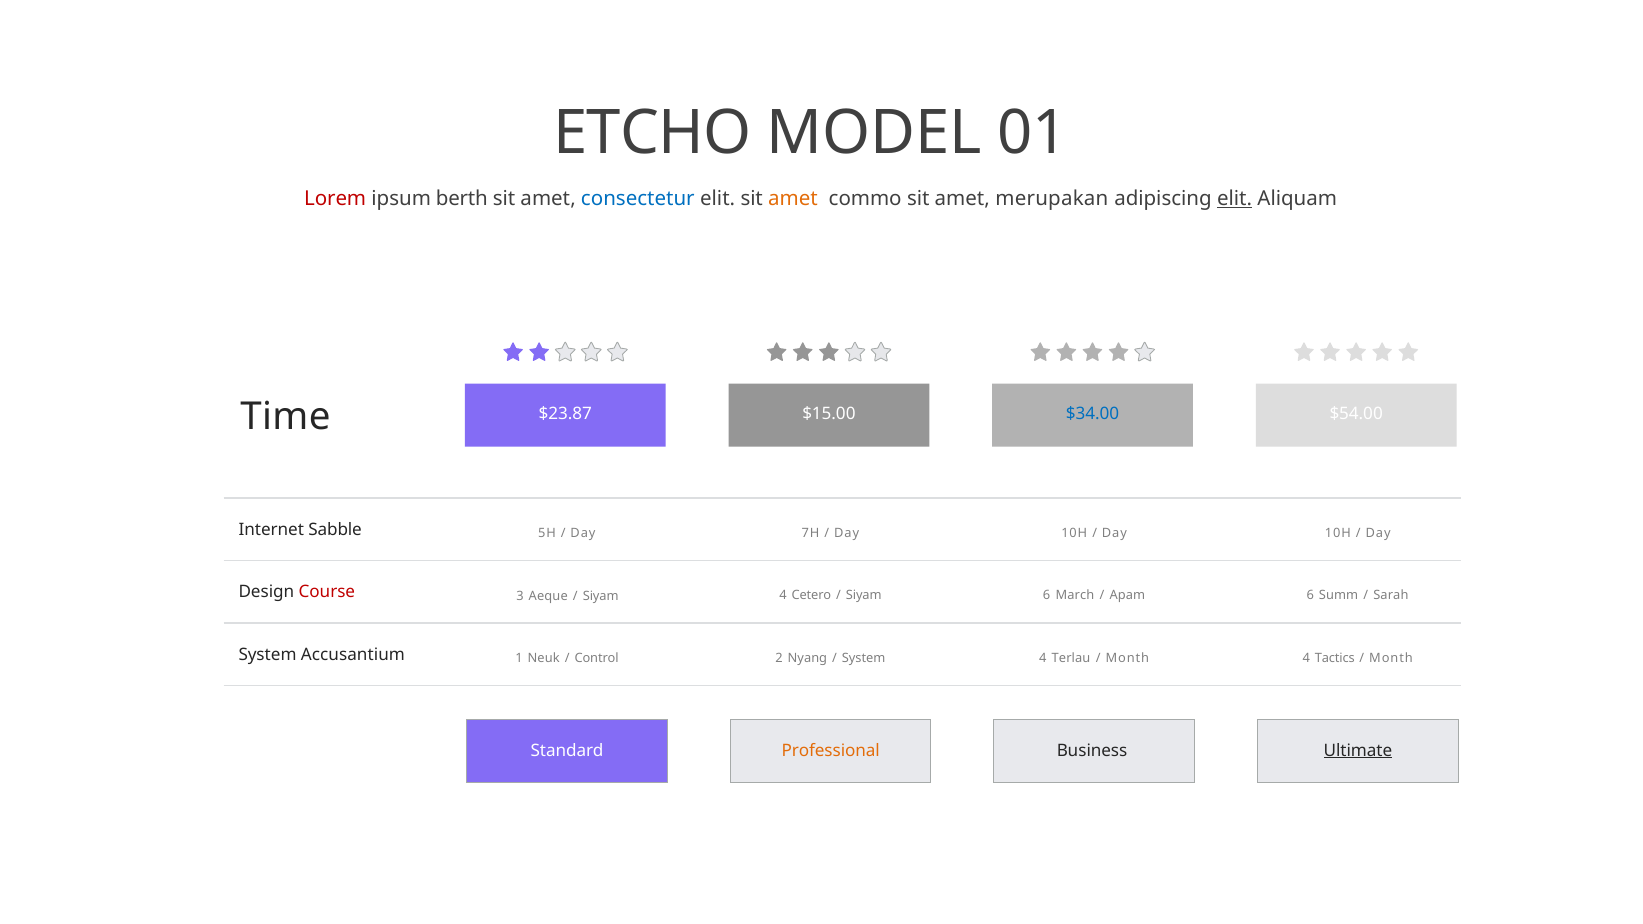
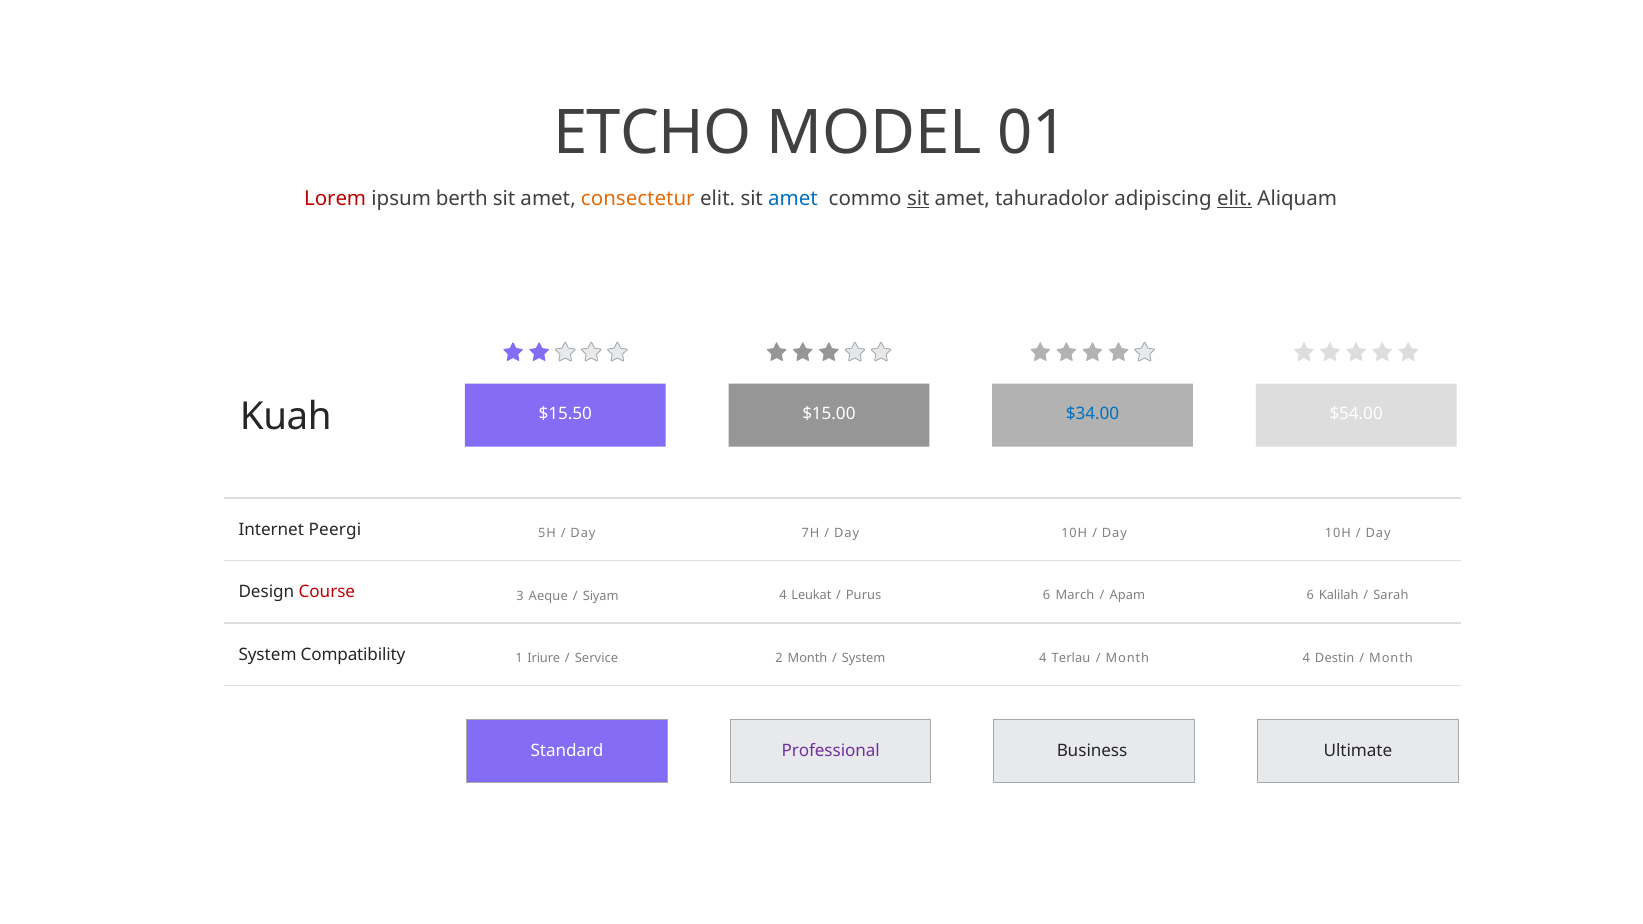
consectetur colour: blue -> orange
amet at (793, 199) colour: orange -> blue
sit at (918, 199) underline: none -> present
merupakan: merupakan -> tahuradolor
Time: Time -> Kuah
$23.87: $23.87 -> $15.50
Sabble: Sabble -> Peergi
Cetero: Cetero -> Leukat
Siyam at (864, 596): Siyam -> Purus
Summ: Summ -> Kalilah
Accusantium: Accusantium -> Compatibility
2 Nyang: Nyang -> Month
Tactics: Tactics -> Destin
Neuk: Neuk -> Iriure
Control: Control -> Service
Professional colour: orange -> purple
Ultimate underline: present -> none
